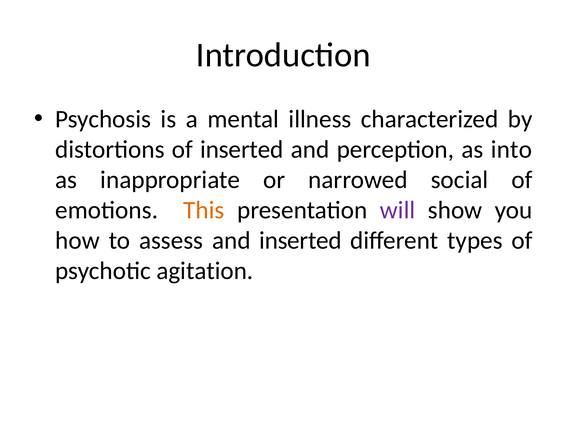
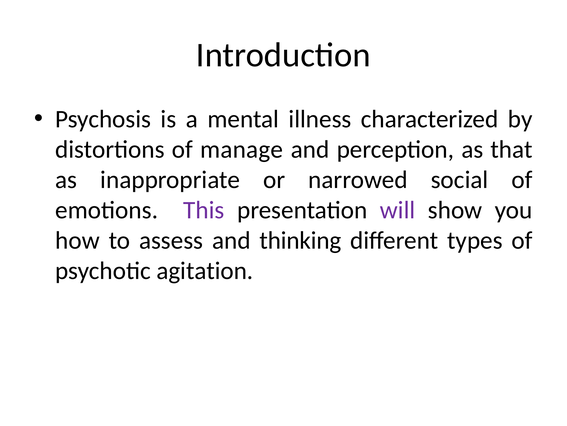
of inserted: inserted -> manage
into: into -> that
This colour: orange -> purple
and inserted: inserted -> thinking
